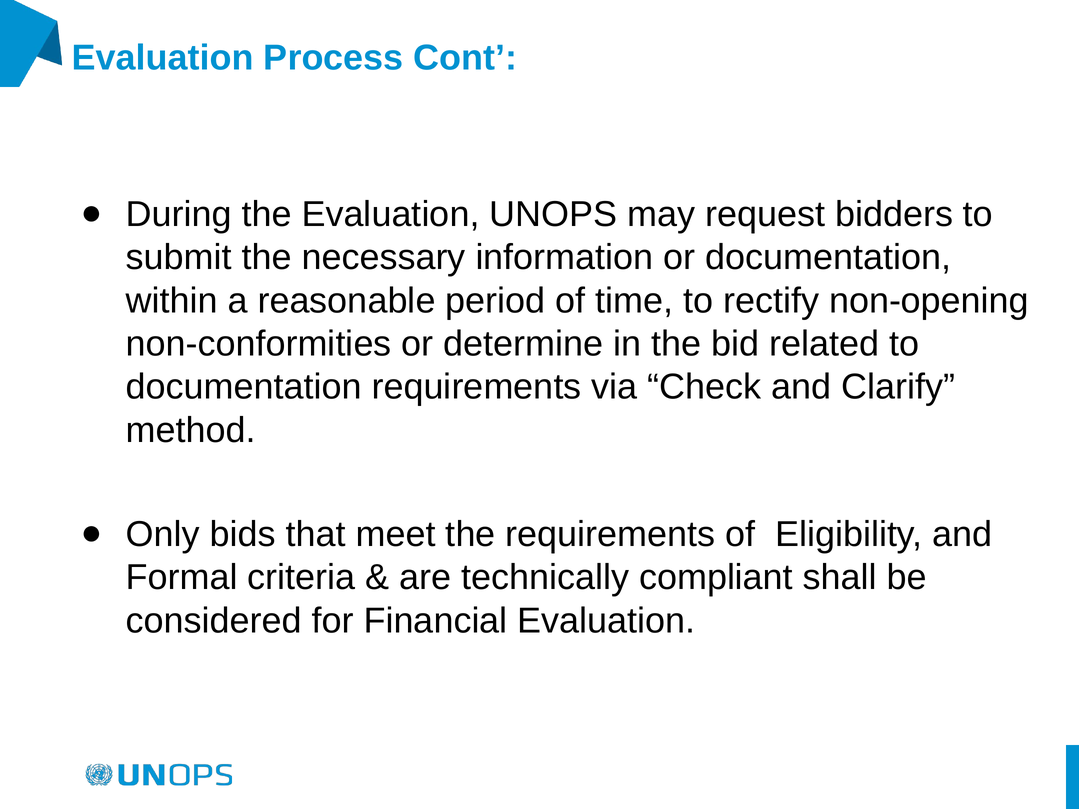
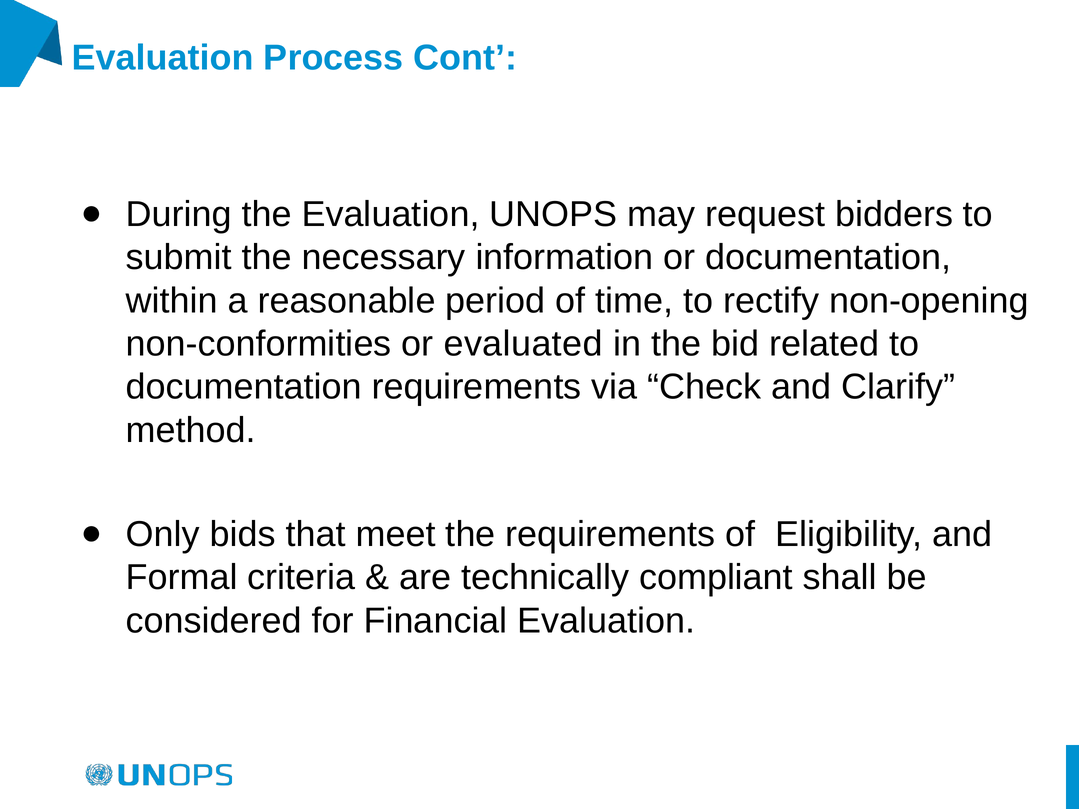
determine: determine -> evaluated
